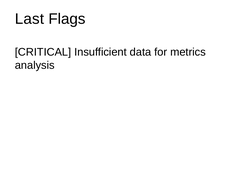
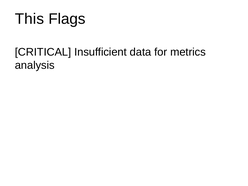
Last: Last -> This
